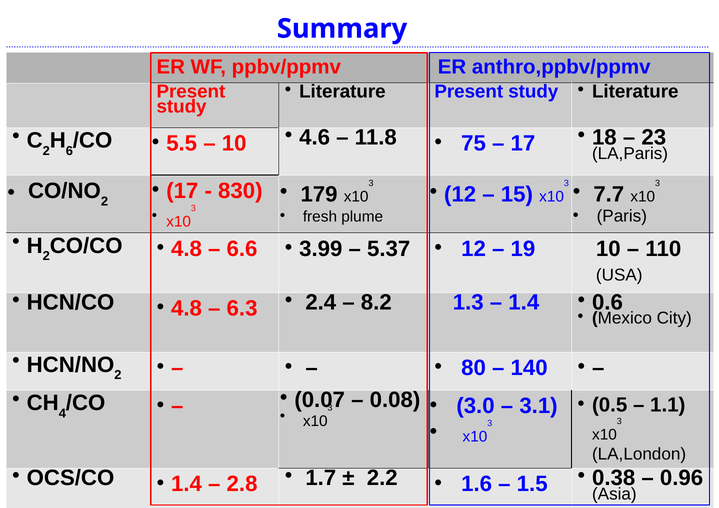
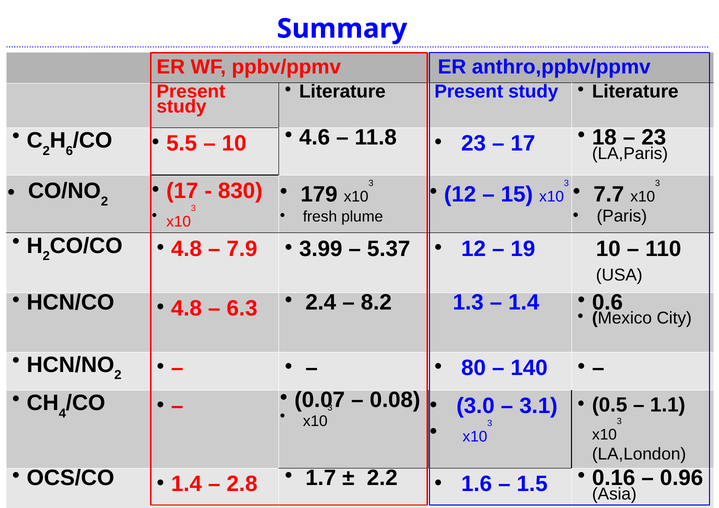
75 at (474, 144): 75 -> 23
6.6: 6.6 -> 7.9
0.38: 0.38 -> 0.16
